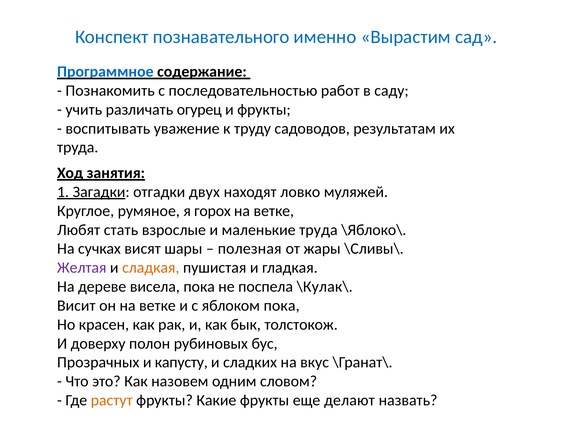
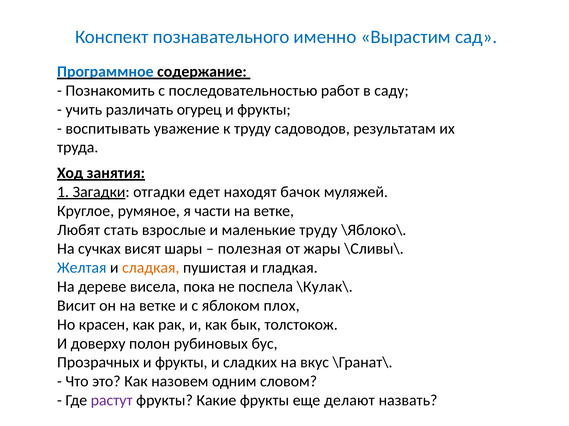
двух: двух -> едет
ловко: ловко -> бачок
горох: горох -> части
маленькие труда: труда -> труду
Желтая colour: purple -> blue
яблоком пока: пока -> плох
Прозрачных и капусту: капусту -> фрукты
растут colour: orange -> purple
